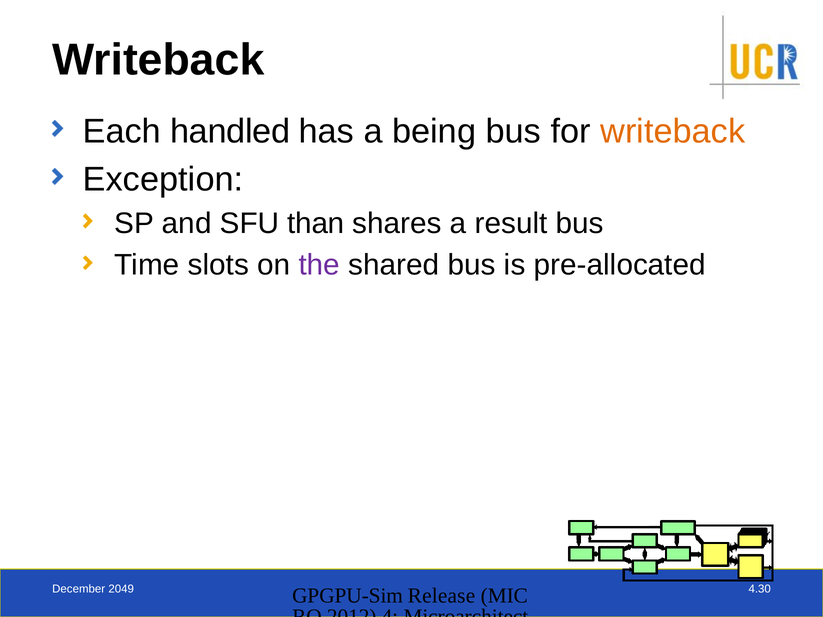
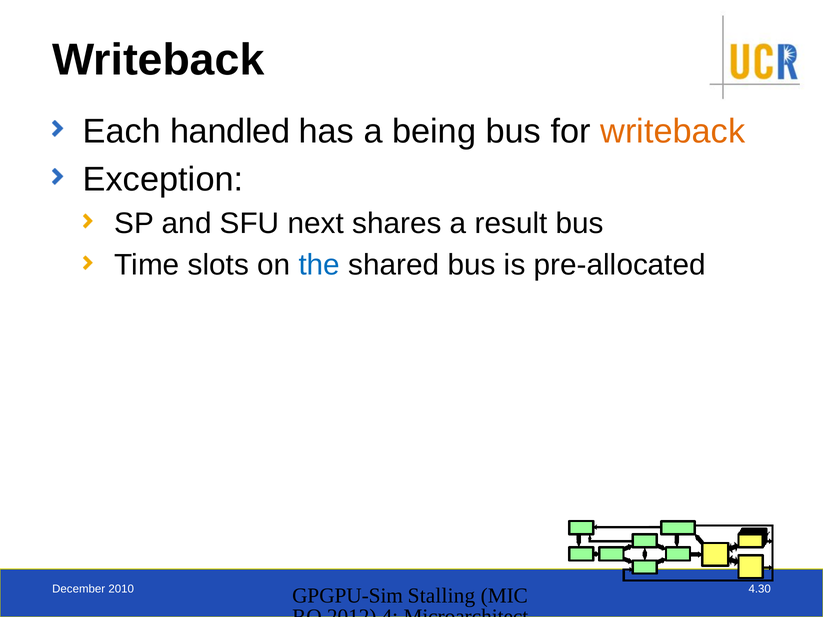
than: than -> next
the colour: purple -> blue
2049: 2049 -> 2010
Release: Release -> Stalling
